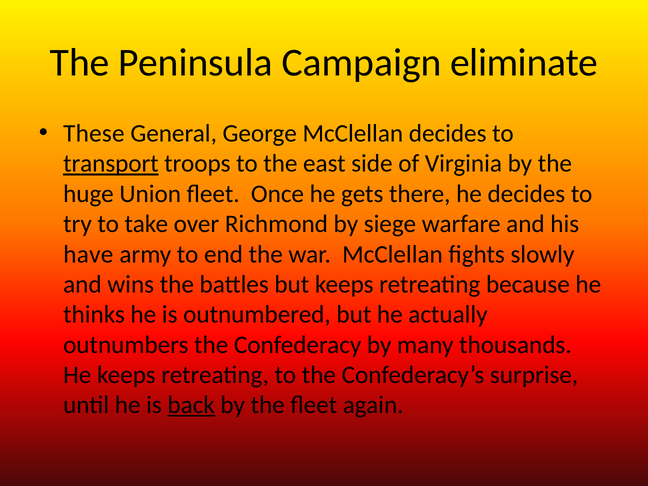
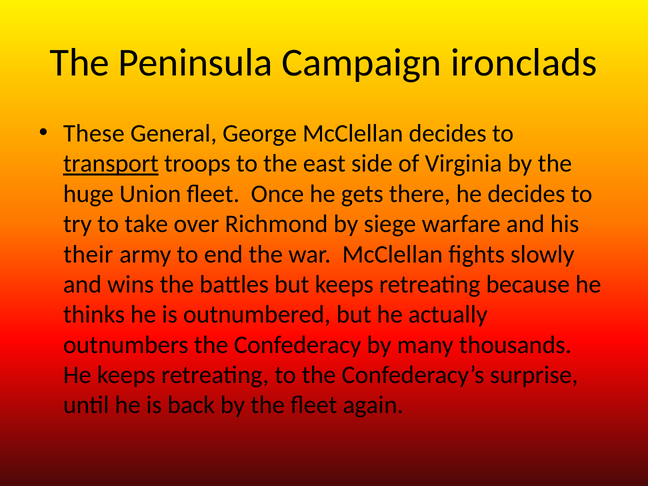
eliminate: eliminate -> ironclads
have: have -> their
back underline: present -> none
